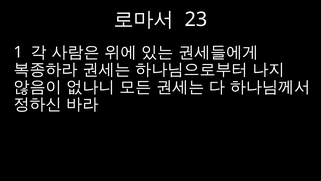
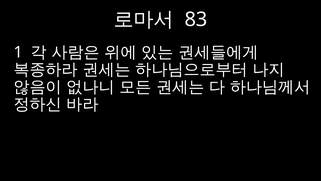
23: 23 -> 83
